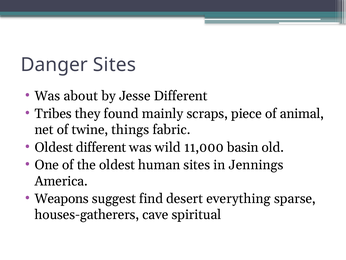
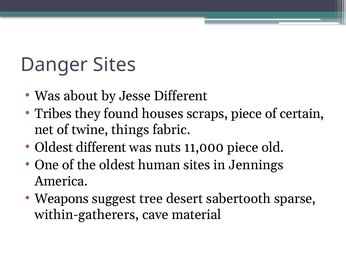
mainly: mainly -> houses
animal: animal -> certain
wild: wild -> nuts
11,000 basin: basin -> piece
find: find -> tree
everything: everything -> sabertooth
houses-gatherers: houses-gatherers -> within-gatherers
spiritual: spiritual -> material
